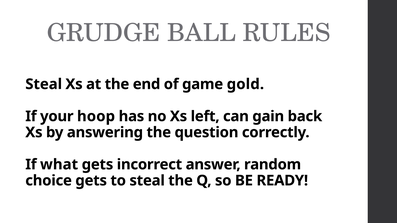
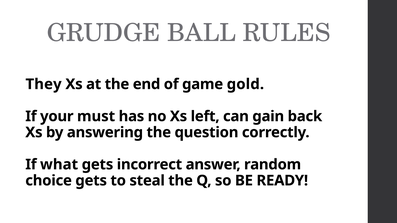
Steal at (44, 84): Steal -> They
hoop: hoop -> must
